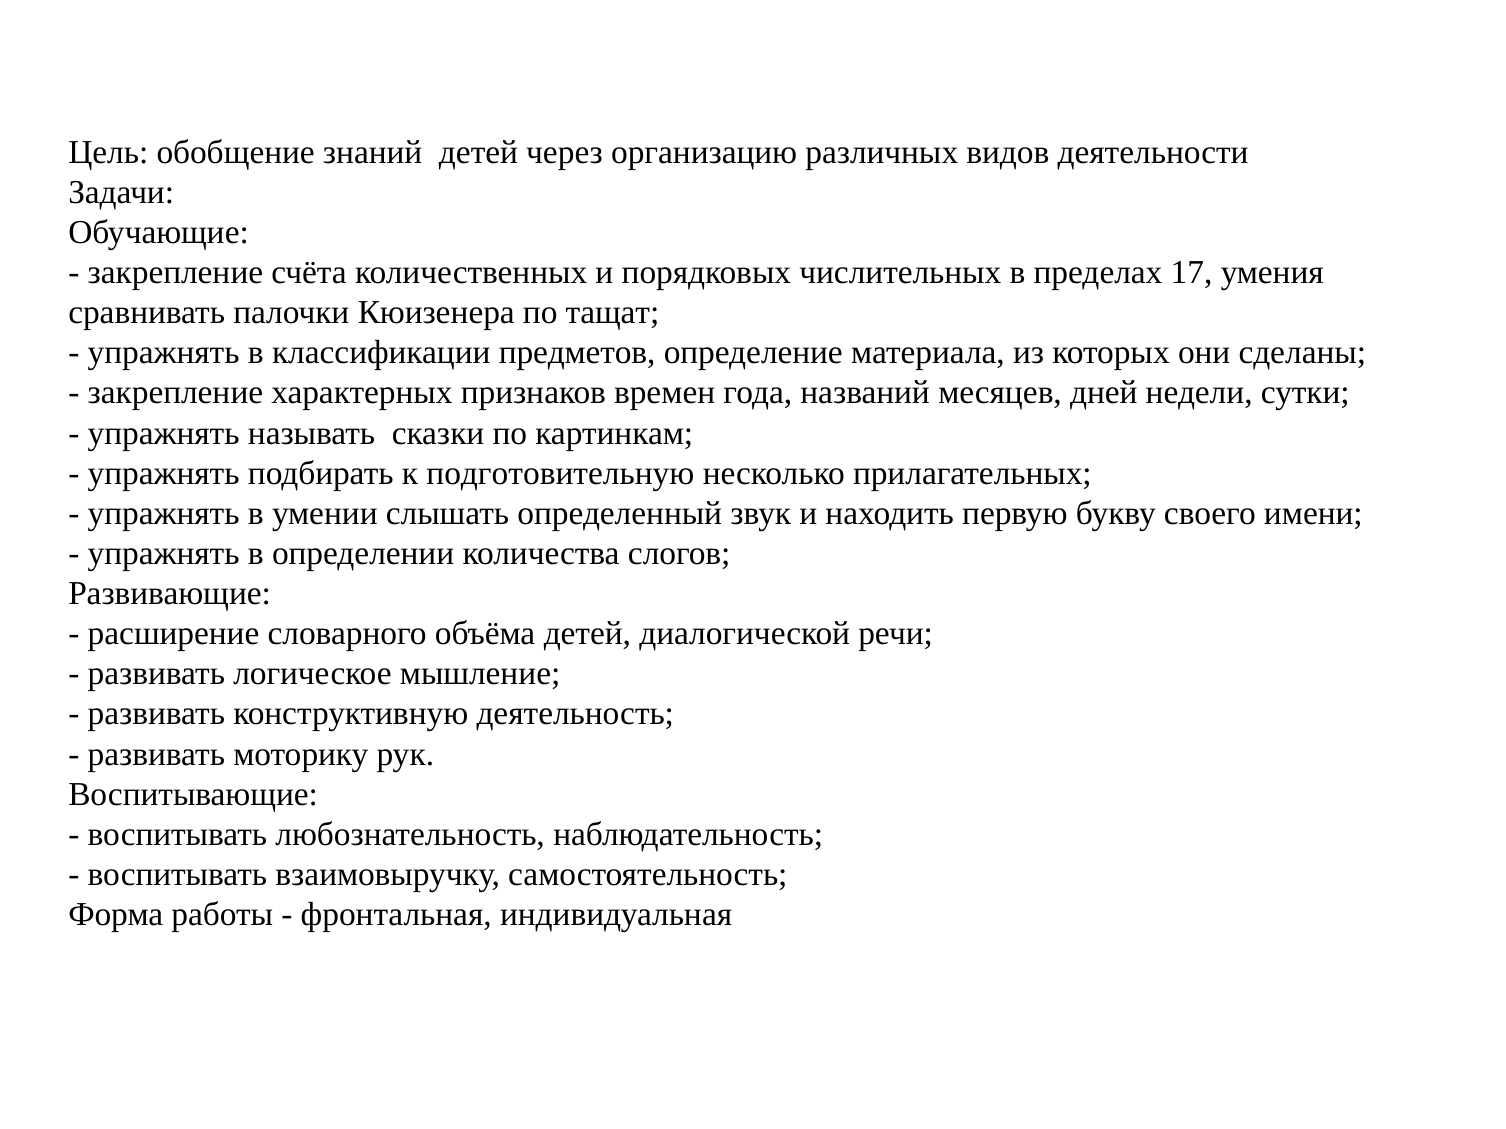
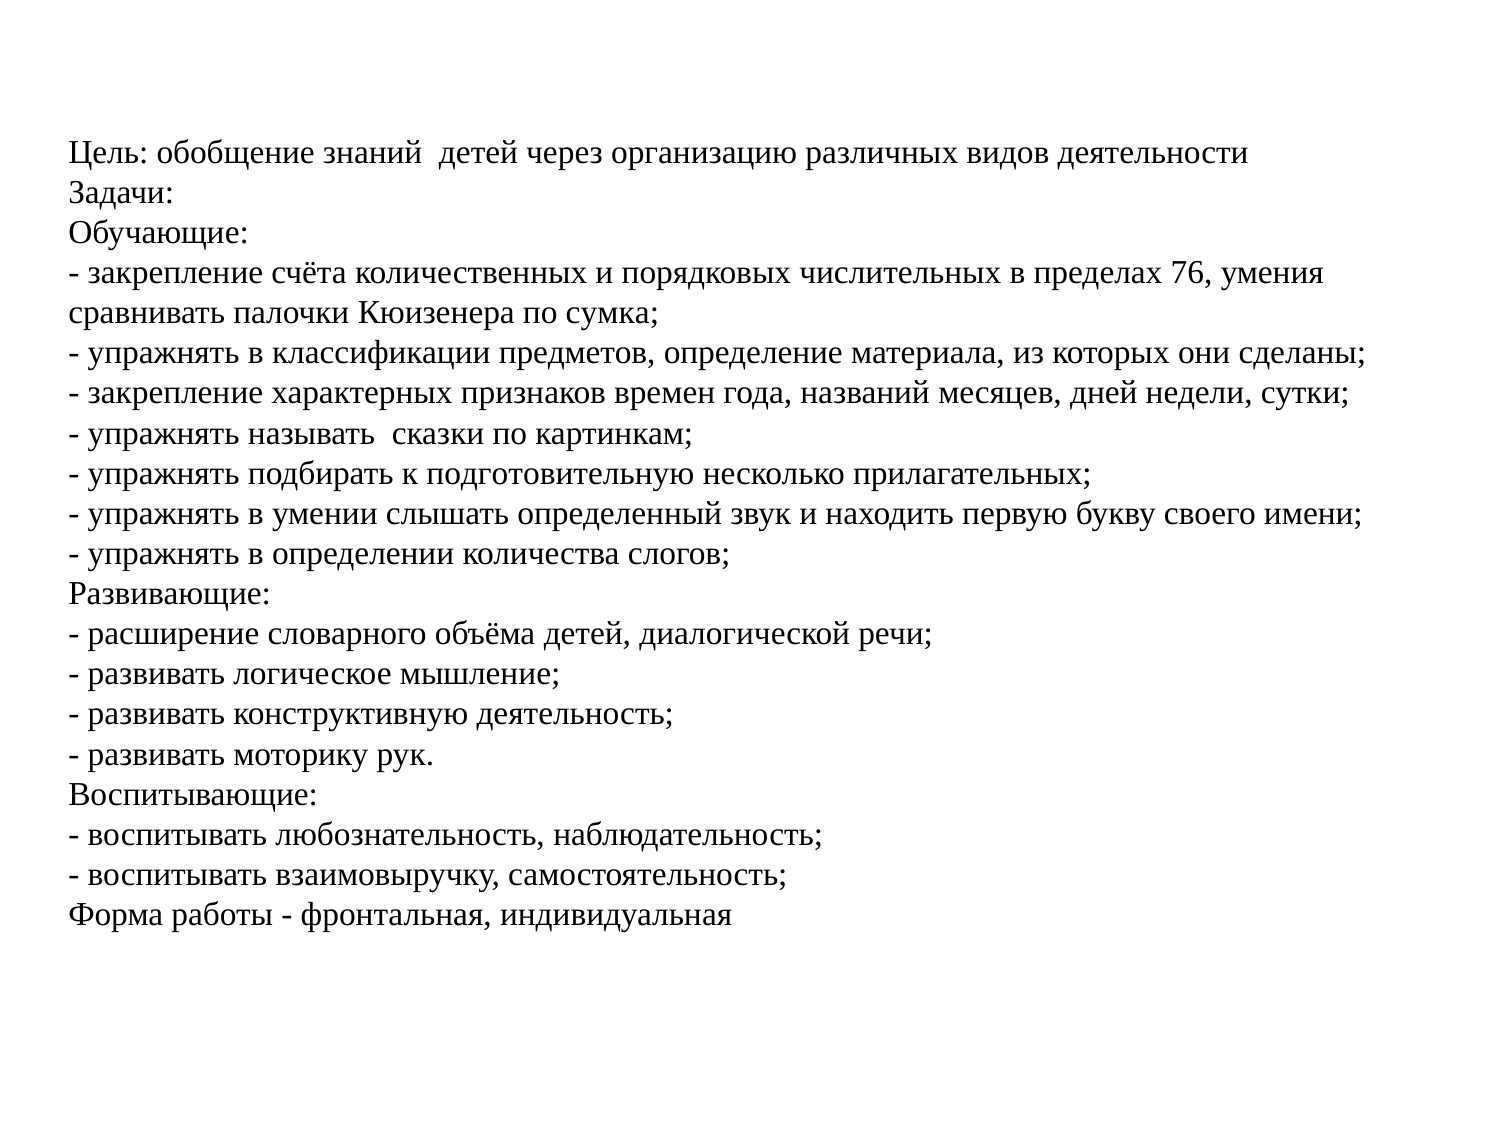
17: 17 -> 76
тащат: тащат -> сумка
